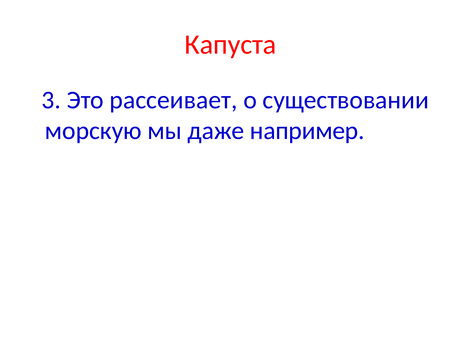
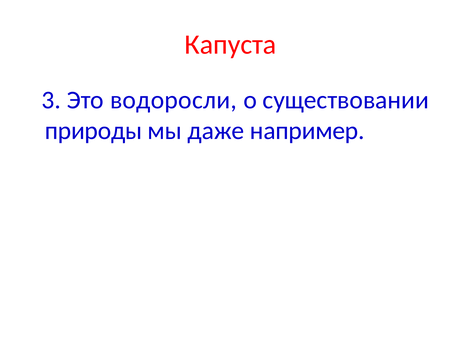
рассеивает: рассеивает -> водоросли
морскую: морскую -> природы
